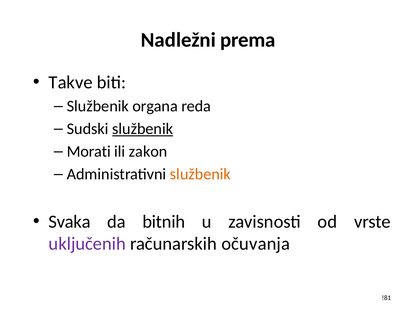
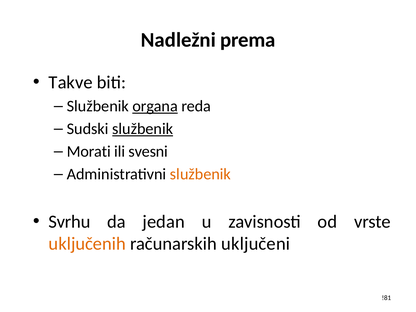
organa underline: none -> present
zakon: zakon -> svesni
Svaka: Svaka -> Svrhu
bitnih: bitnih -> jedan
uključenih colour: purple -> orange
očuvanja: očuvanja -> uključeni
